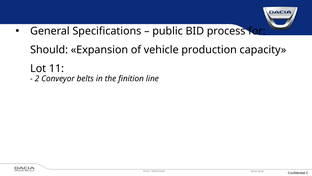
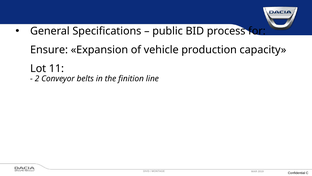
Should: Should -> Ensure
